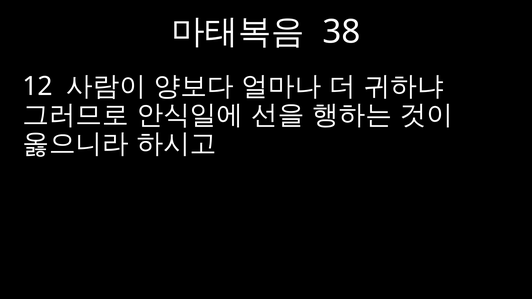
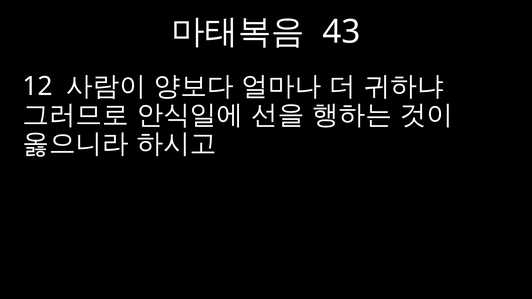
38: 38 -> 43
